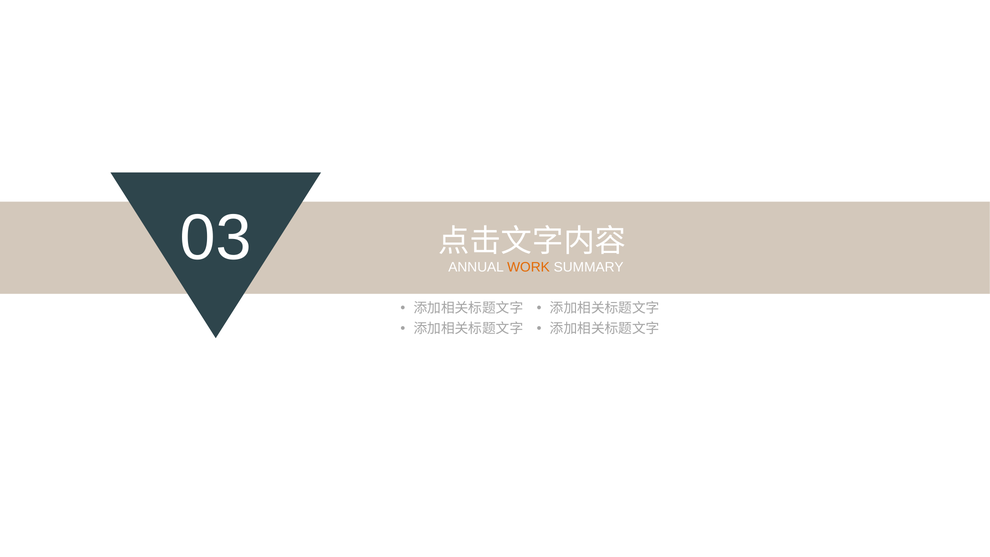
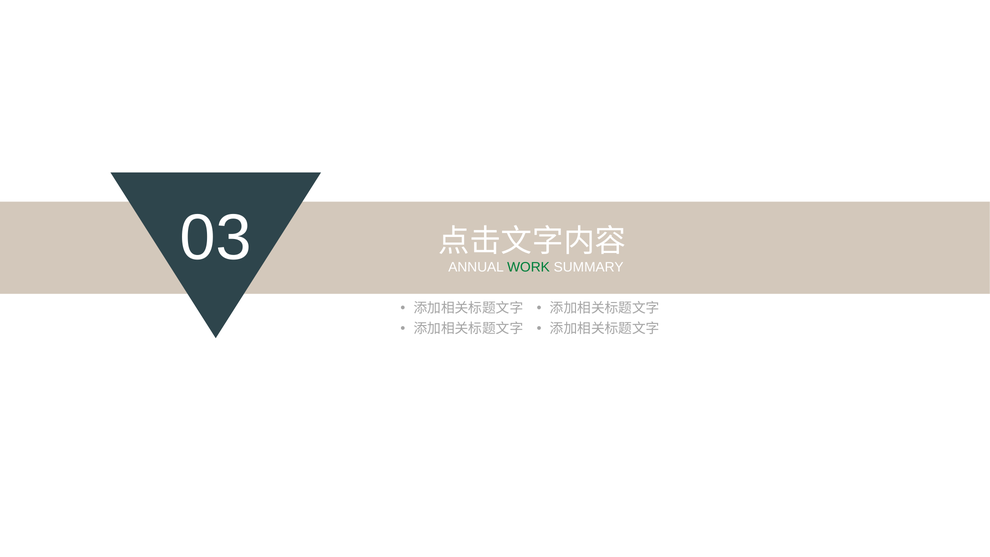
WORK colour: orange -> green
